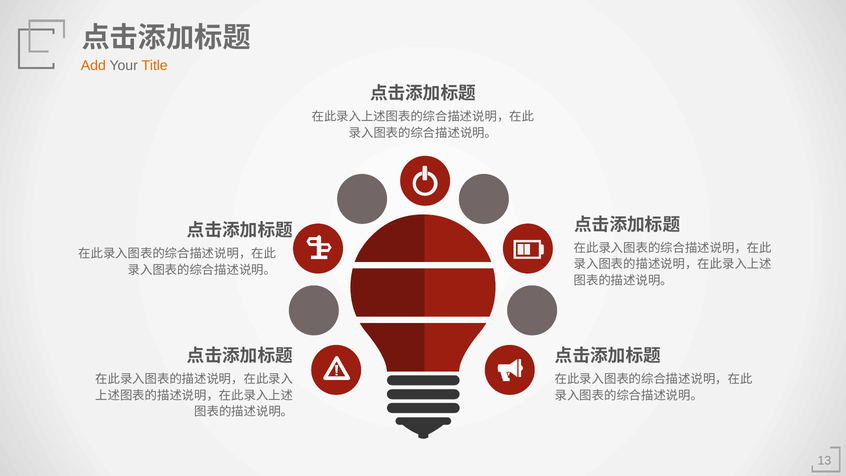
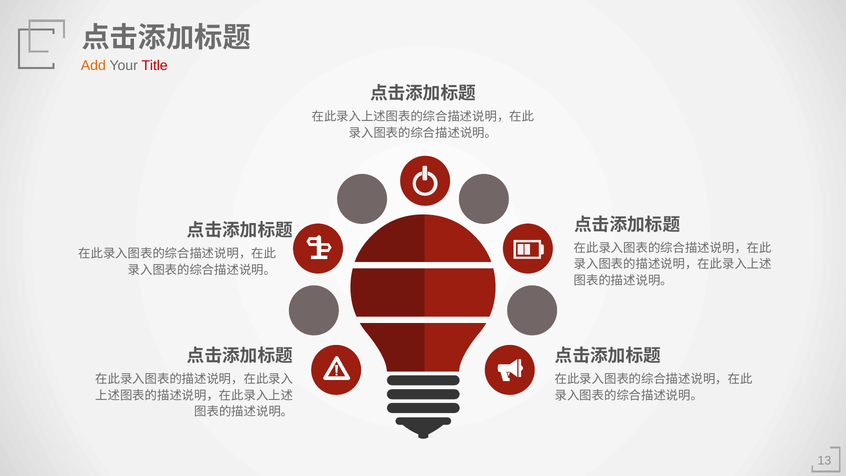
Title colour: orange -> red
